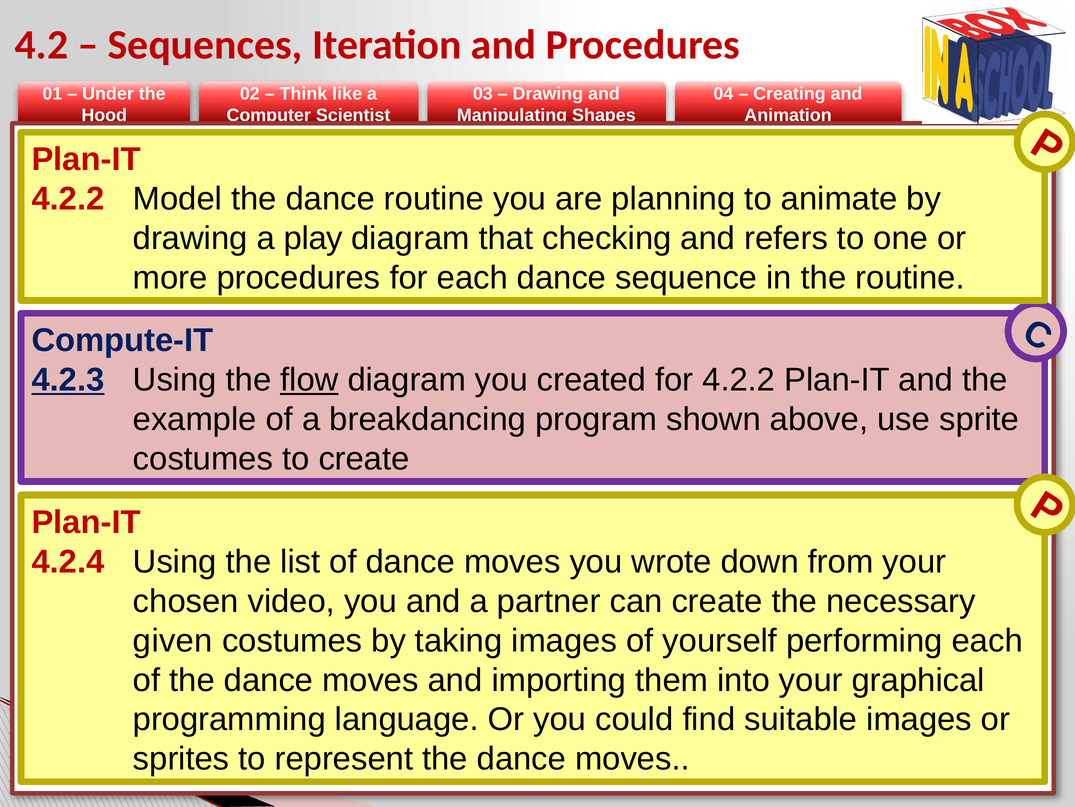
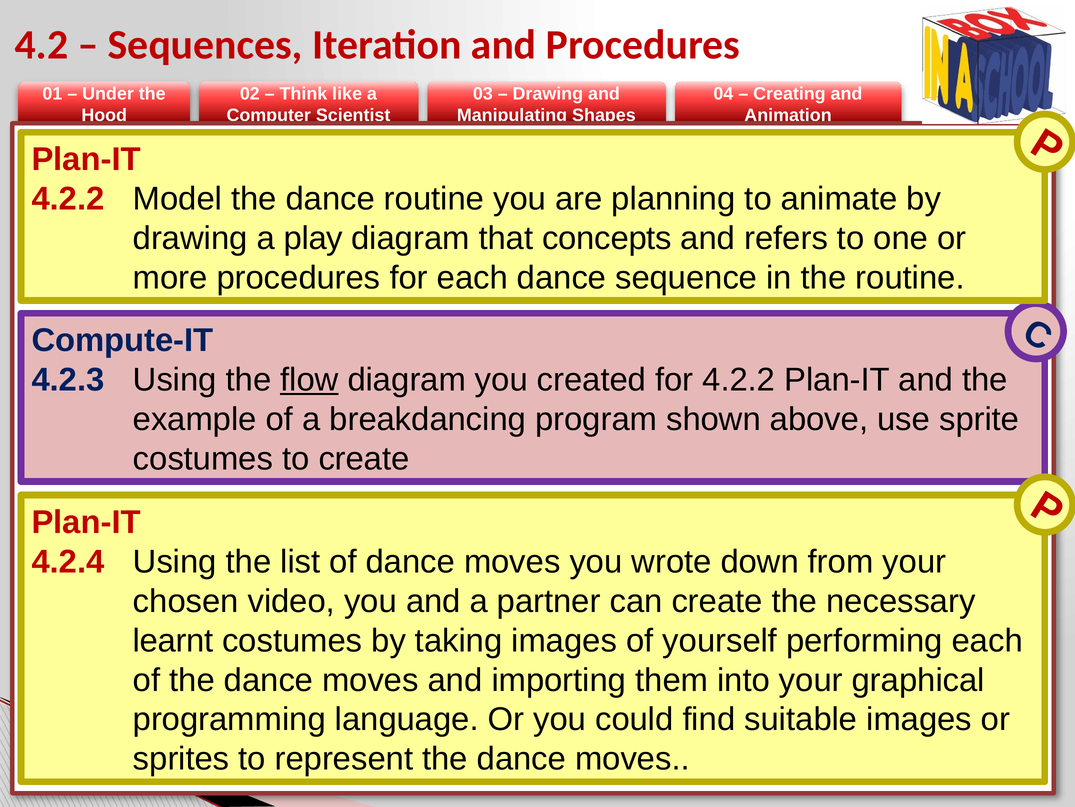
checking: checking -> concepts
4.2.3 underline: present -> none
given: given -> learnt
